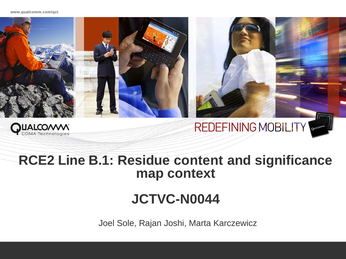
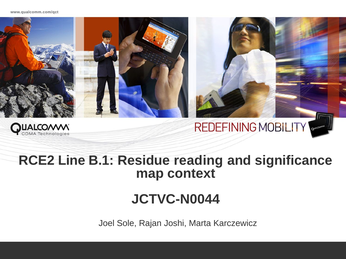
content: content -> reading
